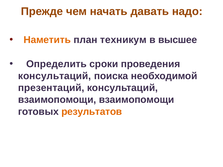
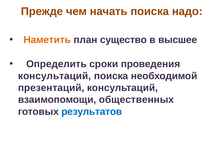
начать давать: давать -> поиска
техникум: техникум -> существо
взаимопомощи взаимопомощи: взаимопомощи -> общественных
результатов colour: orange -> blue
